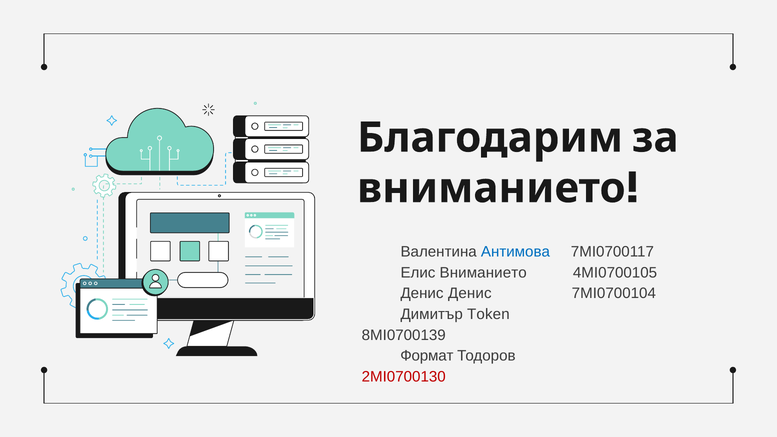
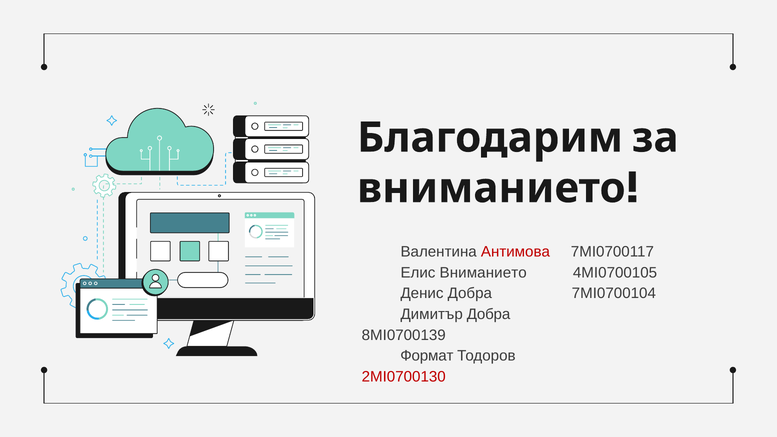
Антимова colour: blue -> red
Денис Денис: Денис -> Добра
Димитър Token: Token -> Добра
